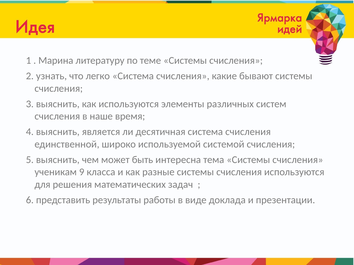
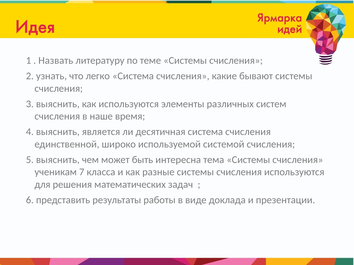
Марина: Марина -> Назвать
9: 9 -> 7
